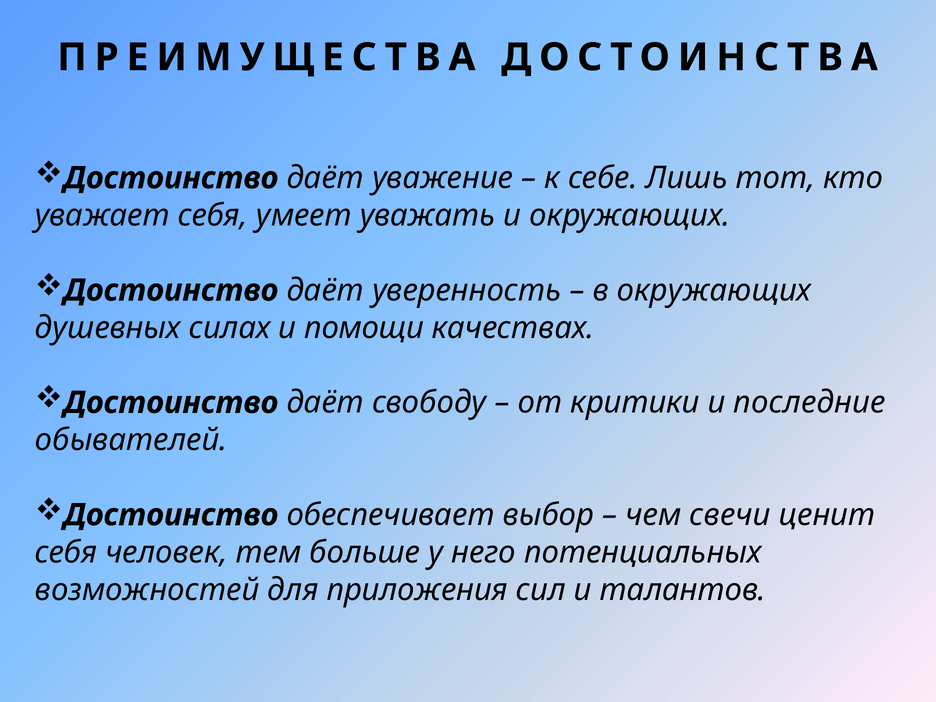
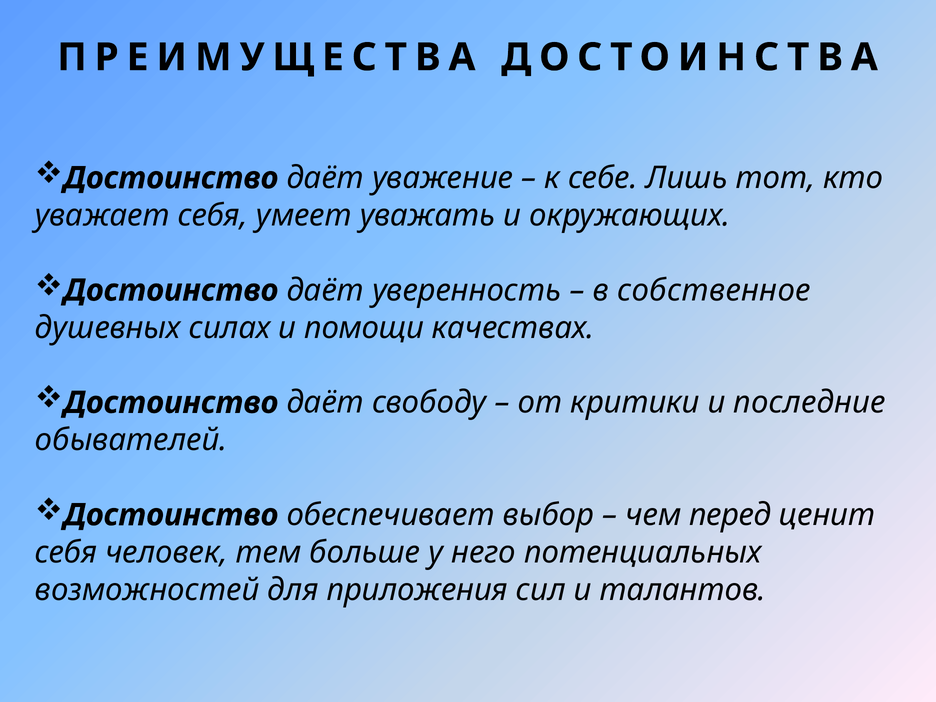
в окружающих: окружающих -> собственное
свечи: свечи -> перед
